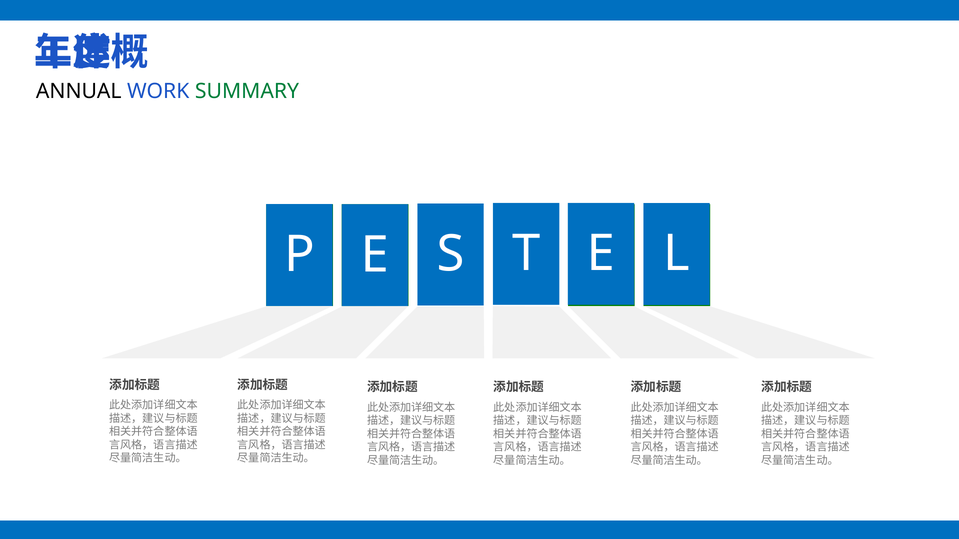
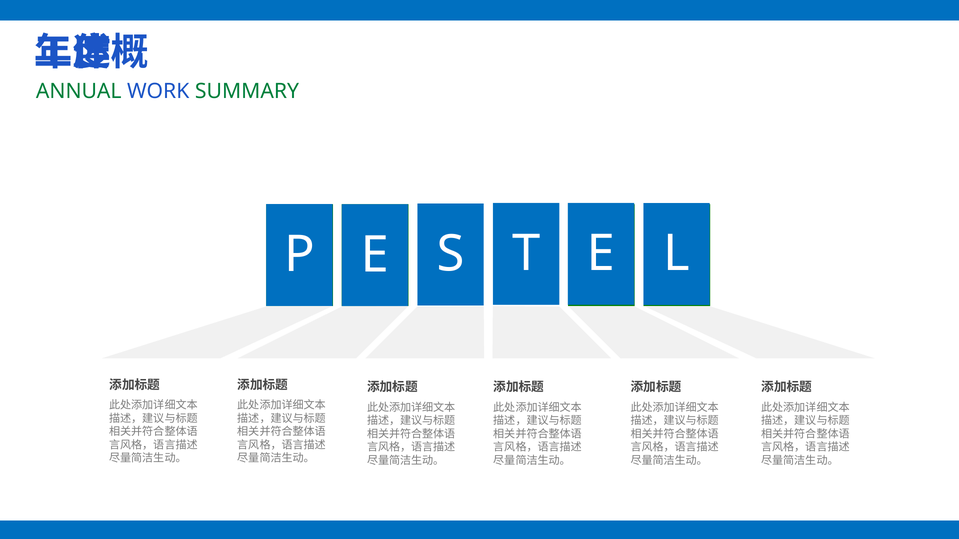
ANNUAL colour: black -> green
